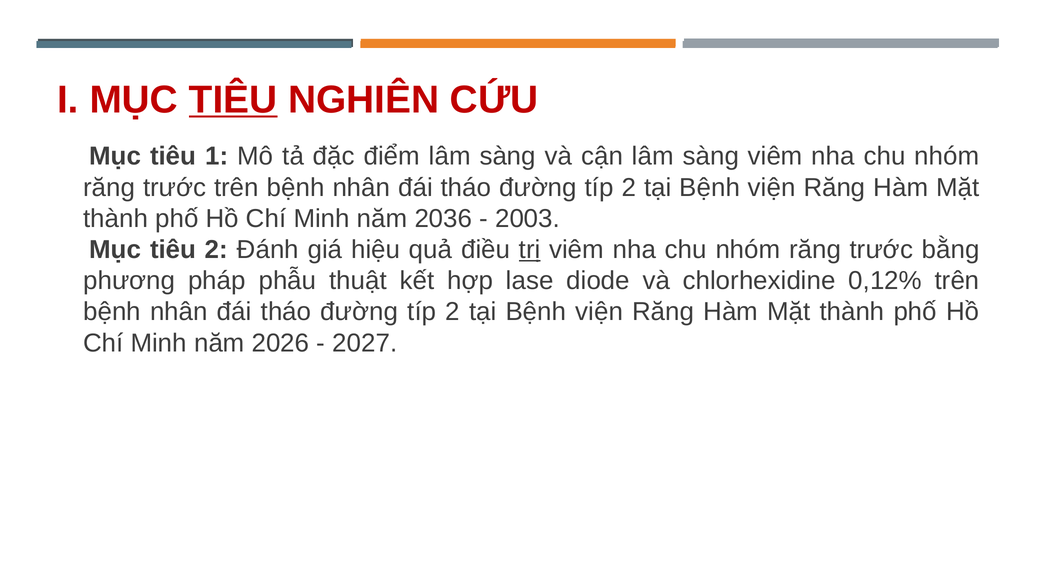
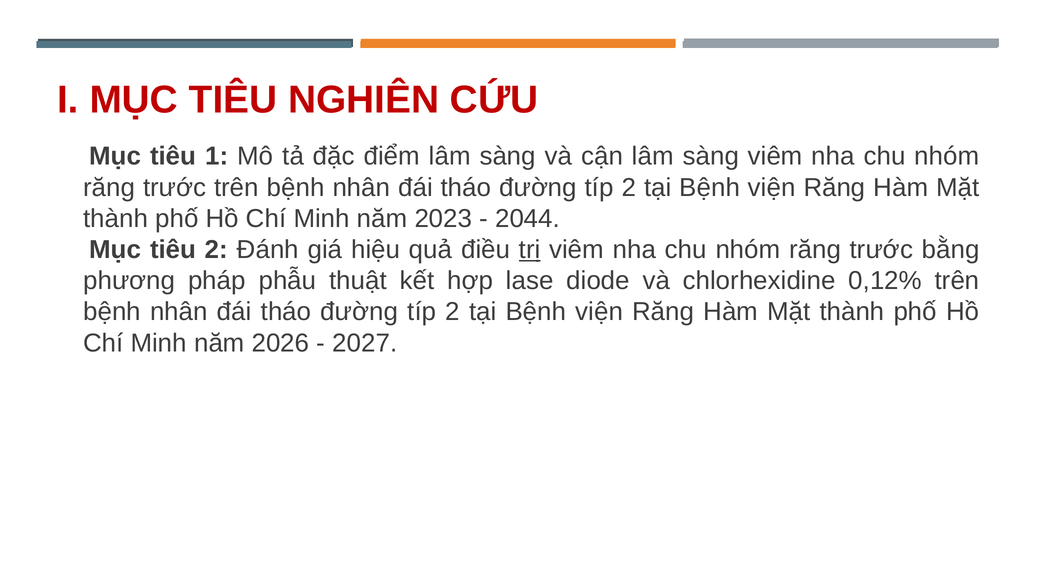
TIÊU at (233, 100) underline: present -> none
2036: 2036 -> 2023
2003: 2003 -> 2044
